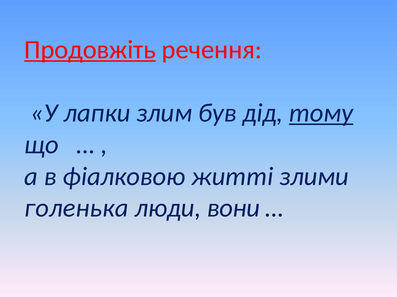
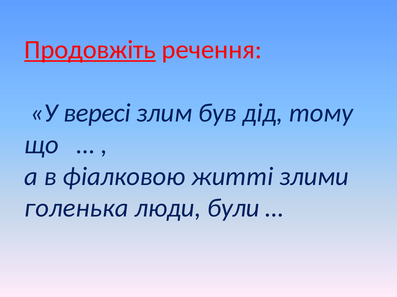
лапки: лапки -> вересі
тому underline: present -> none
вони: вони -> були
